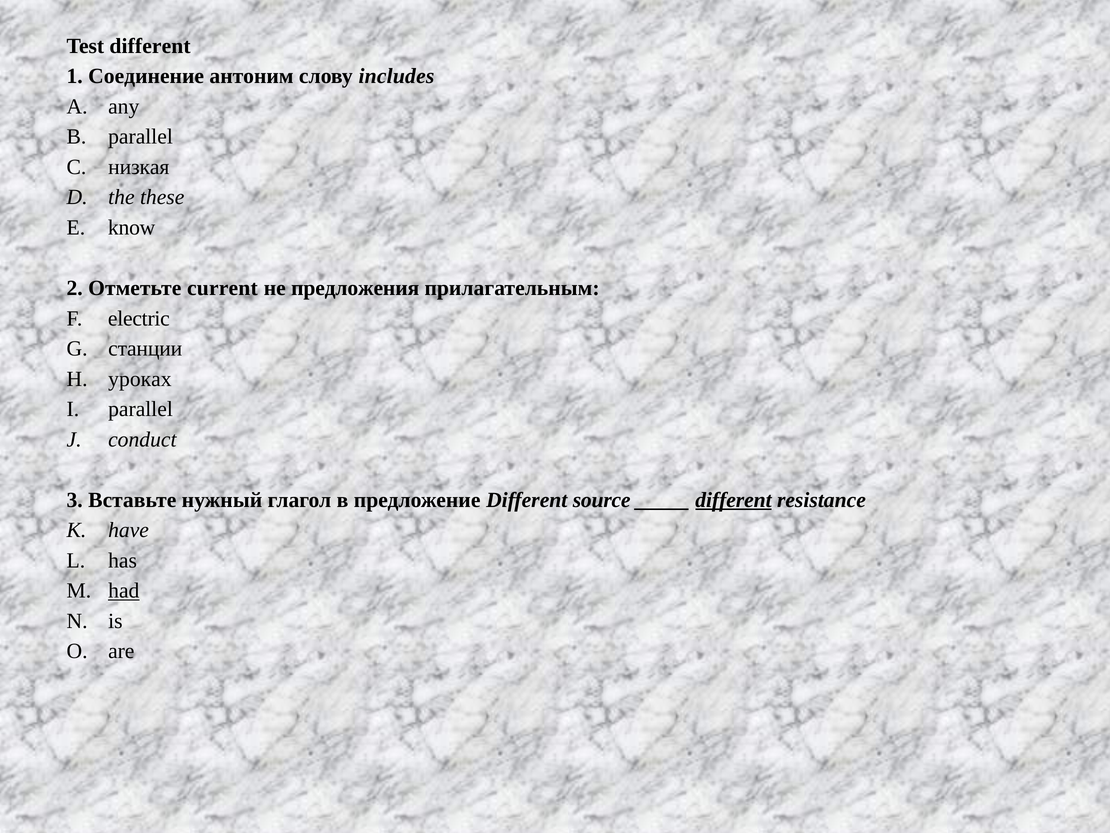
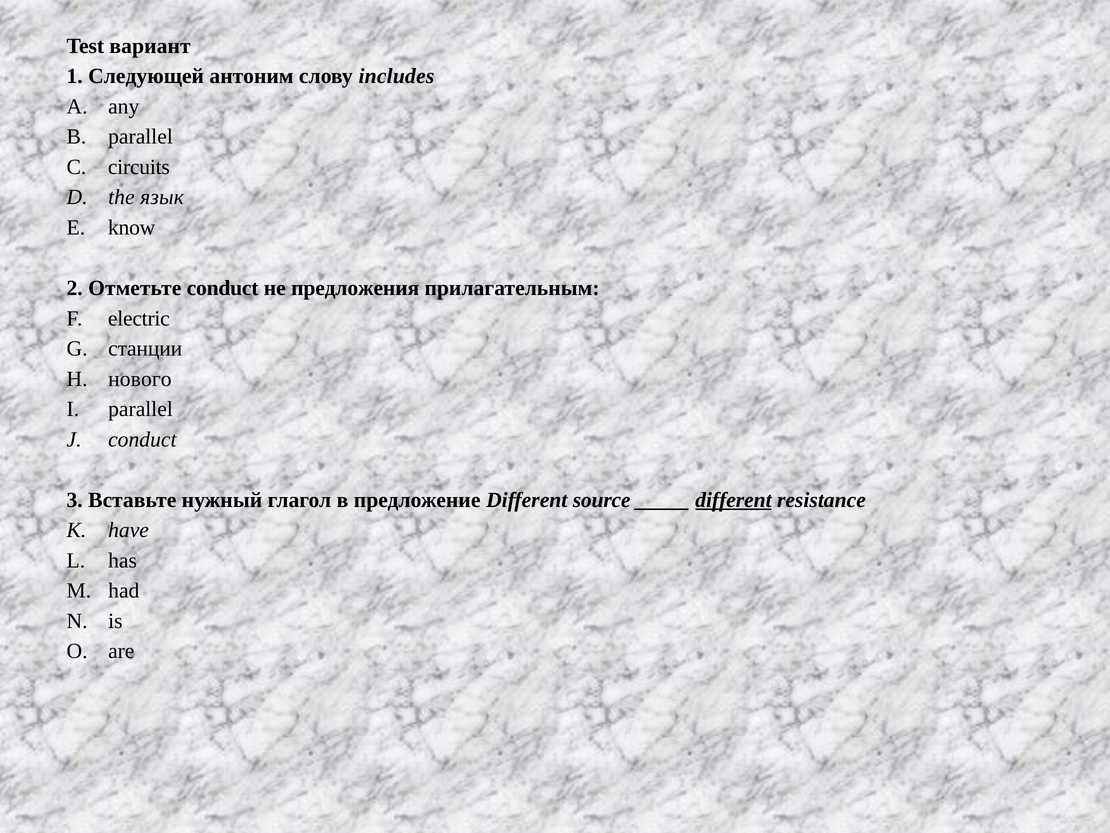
Test different: different -> вариант
Соединение: Соединение -> Следующей
низкая: низкая -> circuits
these: these -> язык
Отметьте current: current -> conduct
уроках: уроках -> нового
had underline: present -> none
